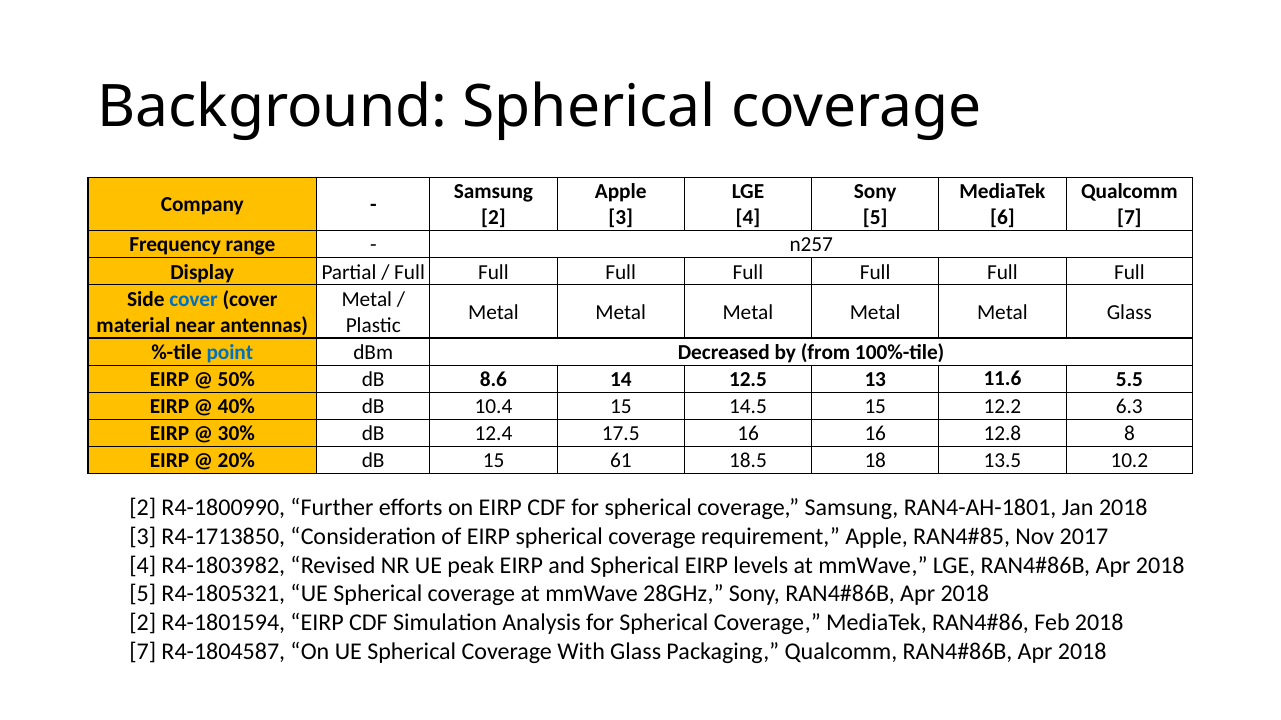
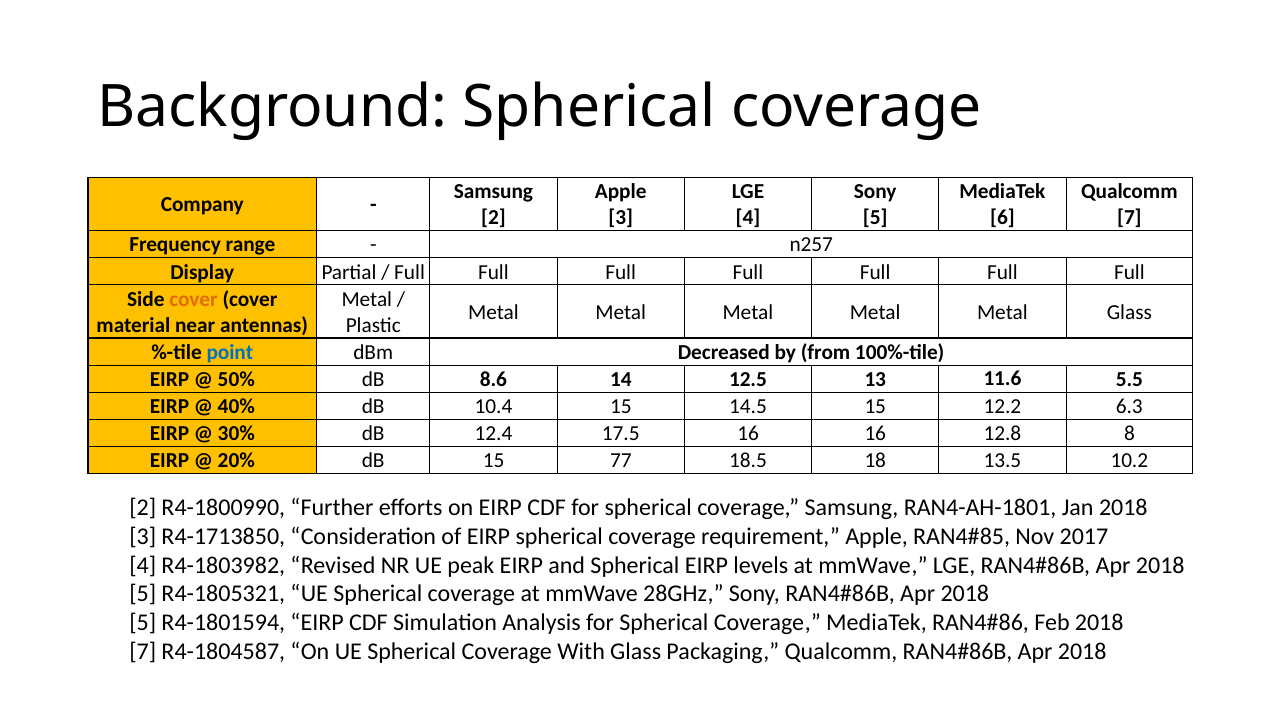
cover at (193, 299) colour: blue -> orange
61: 61 -> 77
2 at (143, 623): 2 -> 5
